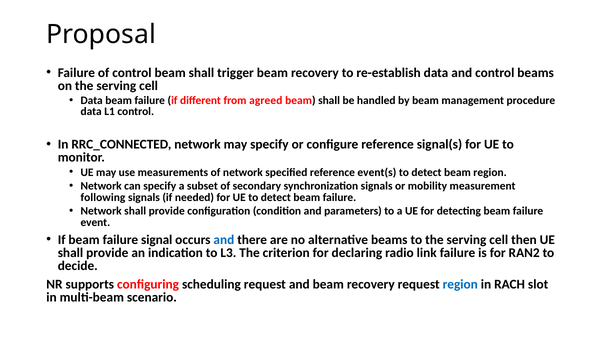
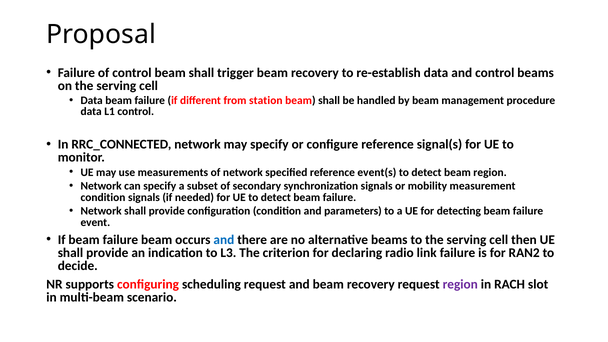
agreed: agreed -> station
following at (103, 197): following -> condition
failure signal: signal -> beam
region at (460, 284) colour: blue -> purple
